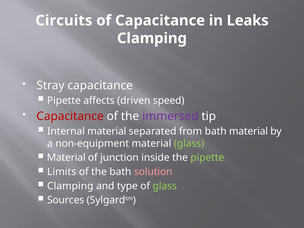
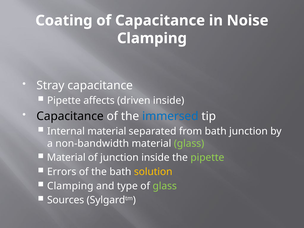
Circuits: Circuits -> Coating
Leaks: Leaks -> Noise
driven speed: speed -> inside
Capacitance at (70, 116) colour: red -> black
immersed colour: purple -> blue
bath material: material -> junction
non-equipment: non-equipment -> non-bandwidth
Limits: Limits -> Errors
solution colour: pink -> yellow
